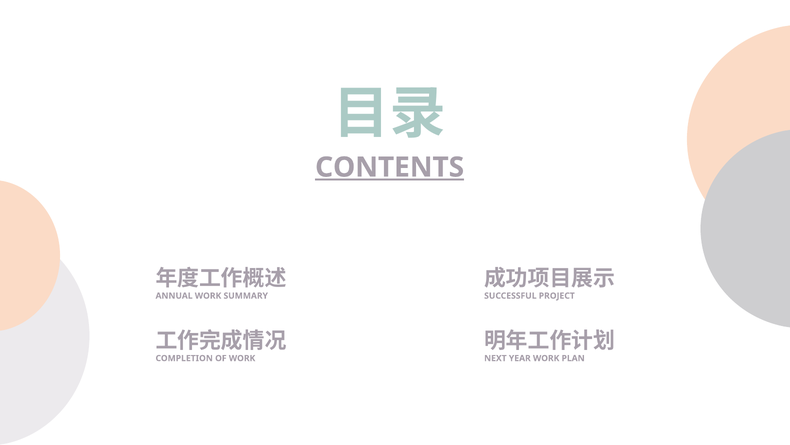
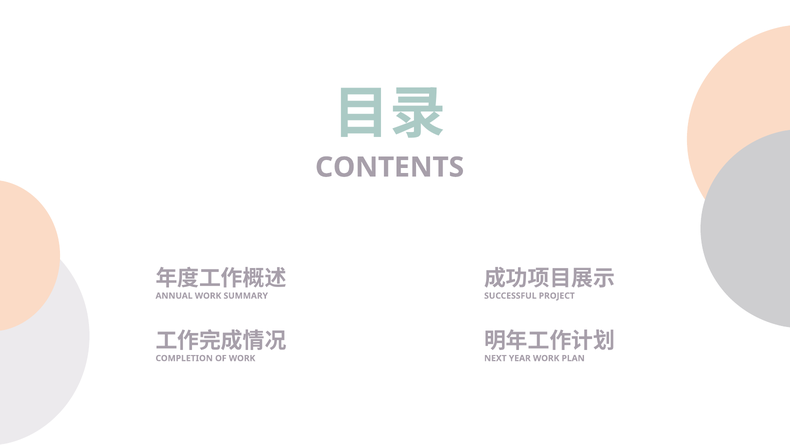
CONTENTS underline: present -> none
